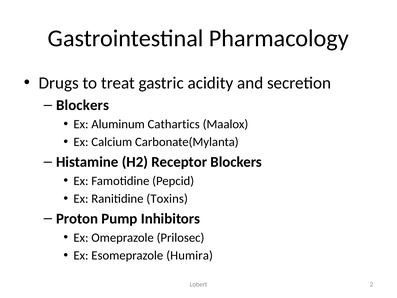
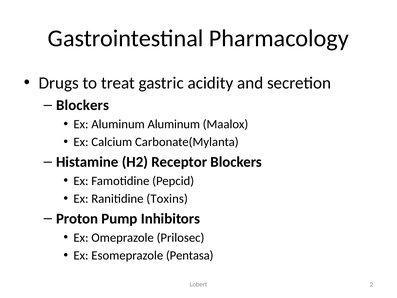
Aluminum Cathartics: Cathartics -> Aluminum
Humira: Humira -> Pentasa
